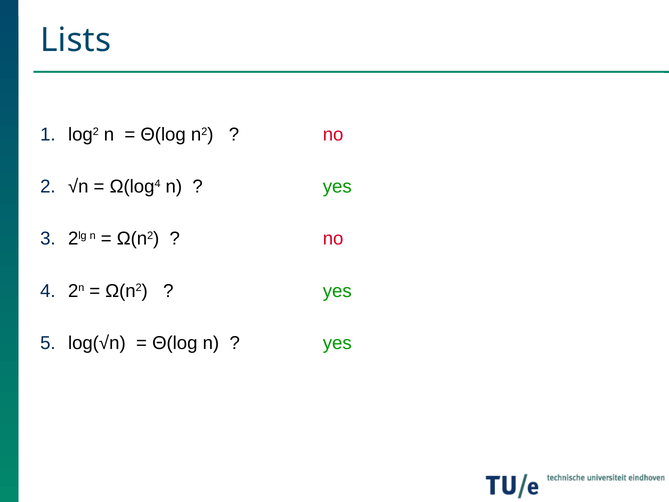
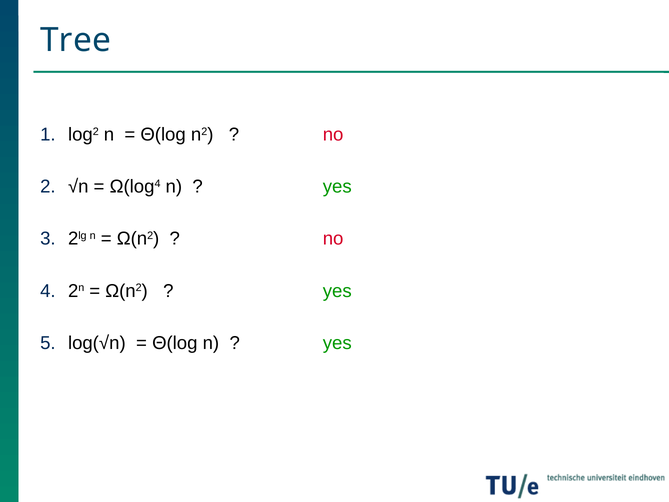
Lists: Lists -> Tree
